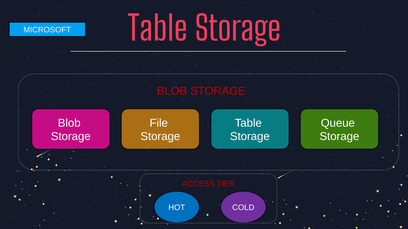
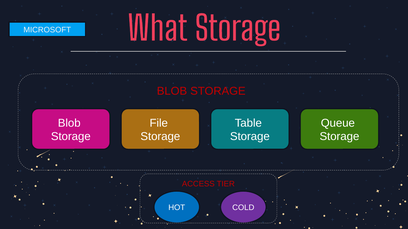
Table at (158, 29): Table -> What
